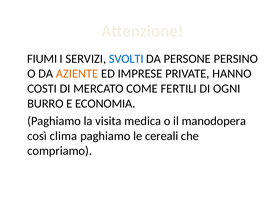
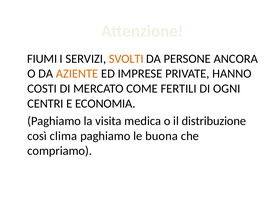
SVOLTI colour: blue -> orange
PERSINO: PERSINO -> ANCORA
BURRO: BURRO -> CENTRI
manodopera: manodopera -> distribuzione
cereali: cereali -> buona
